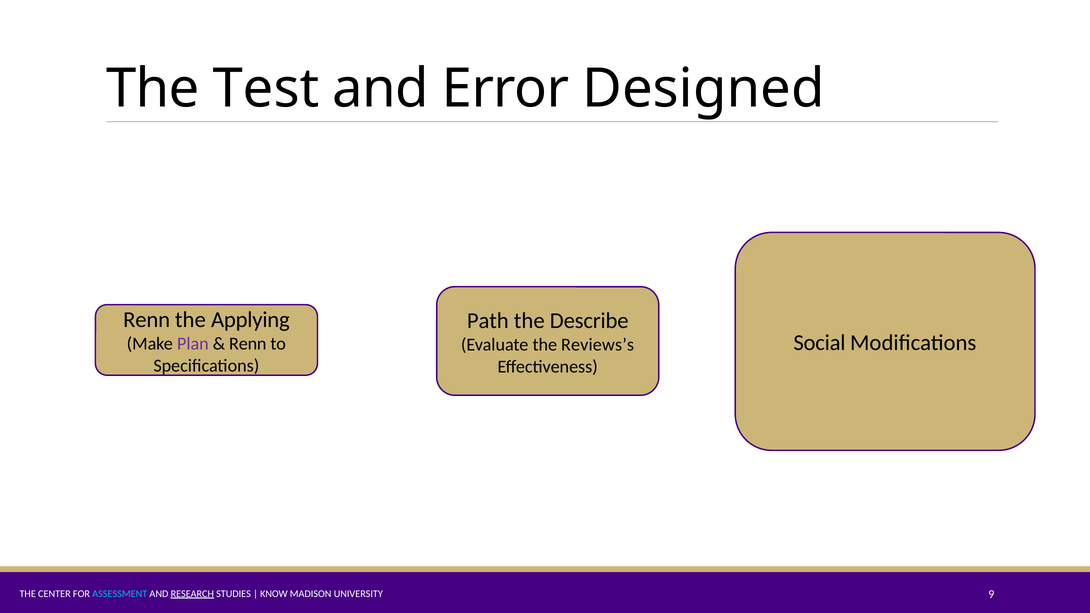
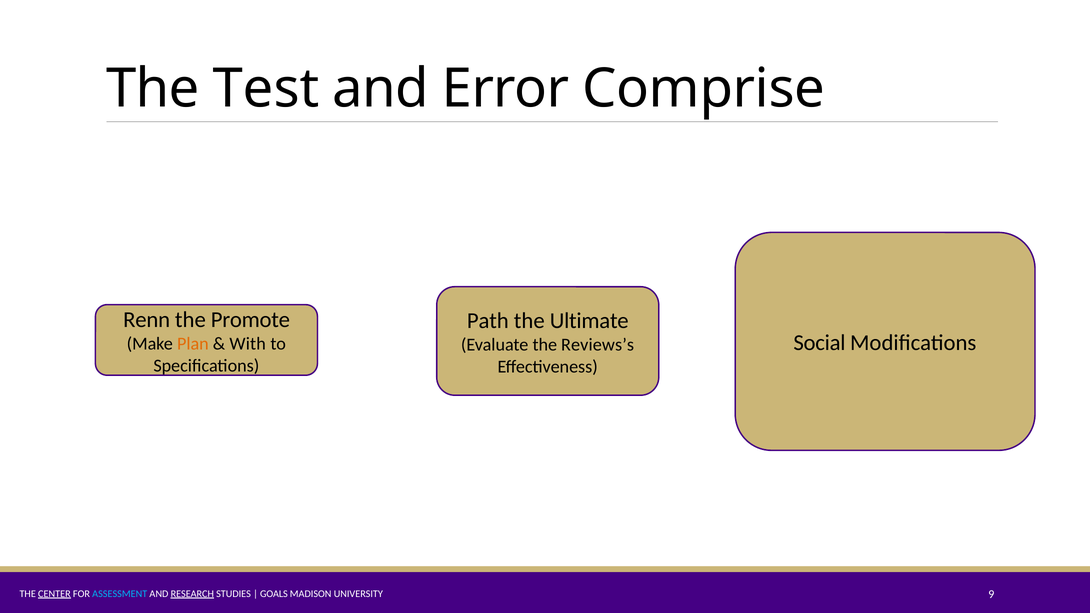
Designed: Designed -> Comprise
Applying: Applying -> Promote
Describe: Describe -> Ultimate
Plan colour: purple -> orange
Renn at (248, 344): Renn -> With
CENTER underline: none -> present
KNOW: KNOW -> GOALS
